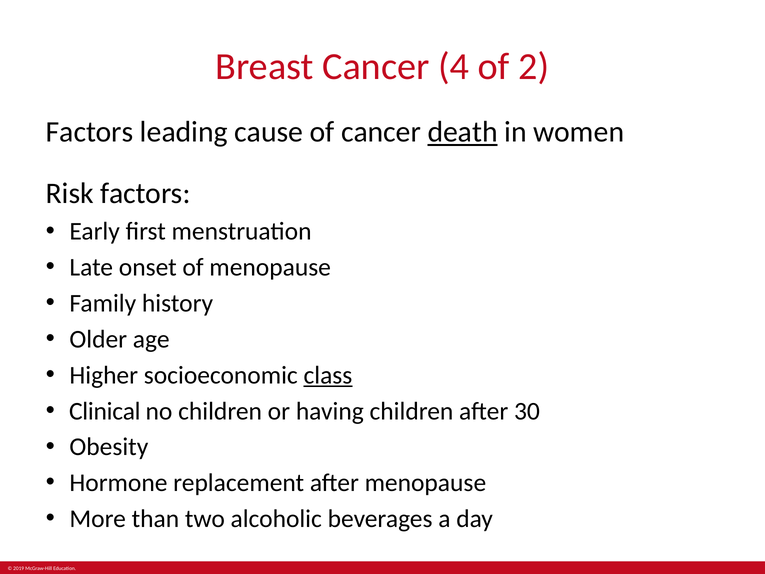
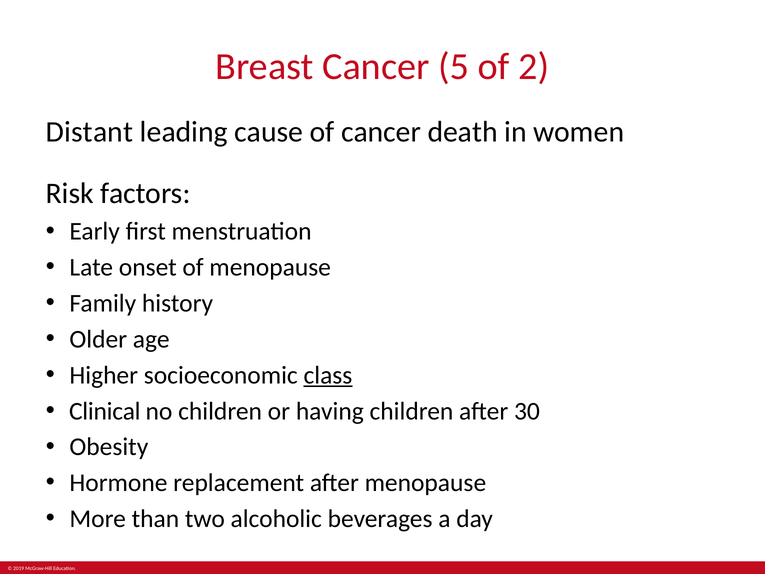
4: 4 -> 5
Factors at (90, 132): Factors -> Distant
death underline: present -> none
